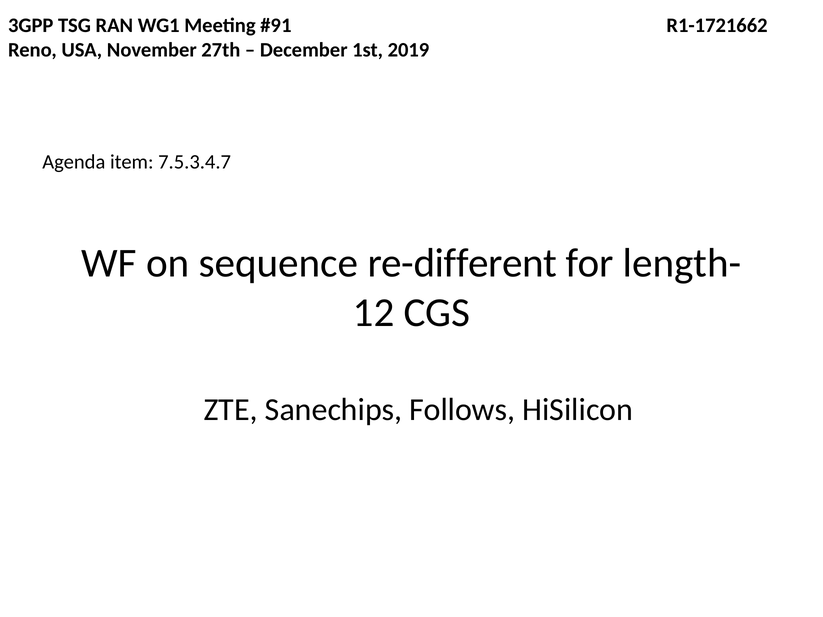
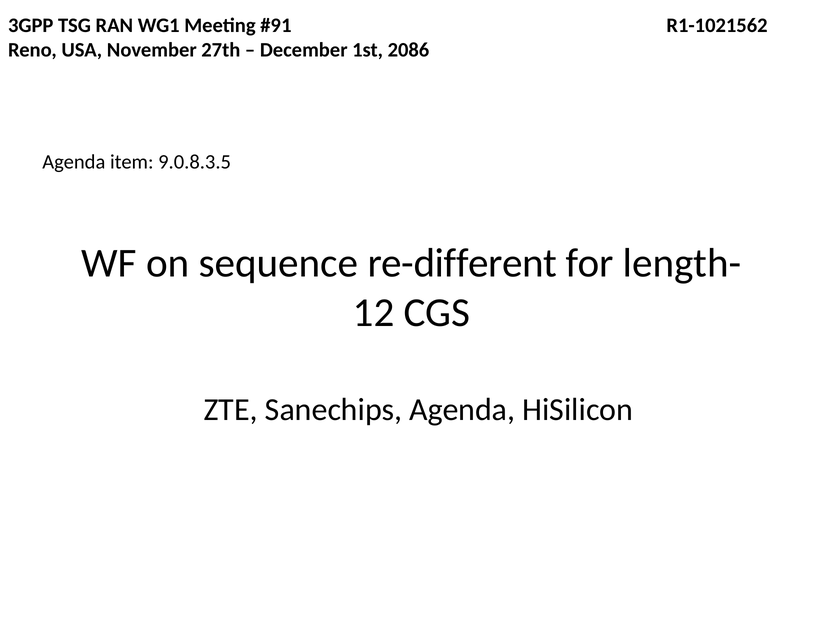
R1-1721662: R1-1721662 -> R1-1021562
2019: 2019 -> 2086
7.5.3.4.7: 7.5.3.4.7 -> 9.0.8.3.5
Sanechips Follows: Follows -> Agenda
